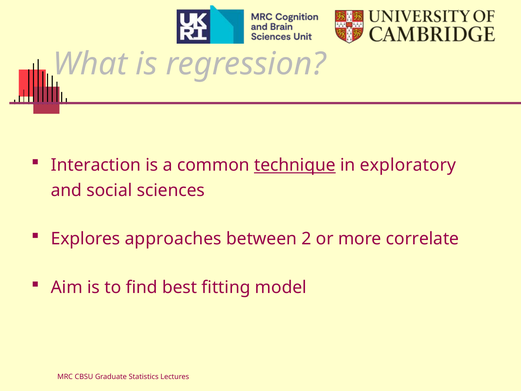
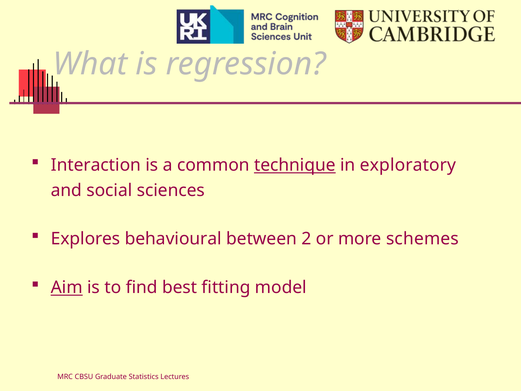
approaches: approaches -> behavioural
correlate: correlate -> schemes
Aim underline: none -> present
